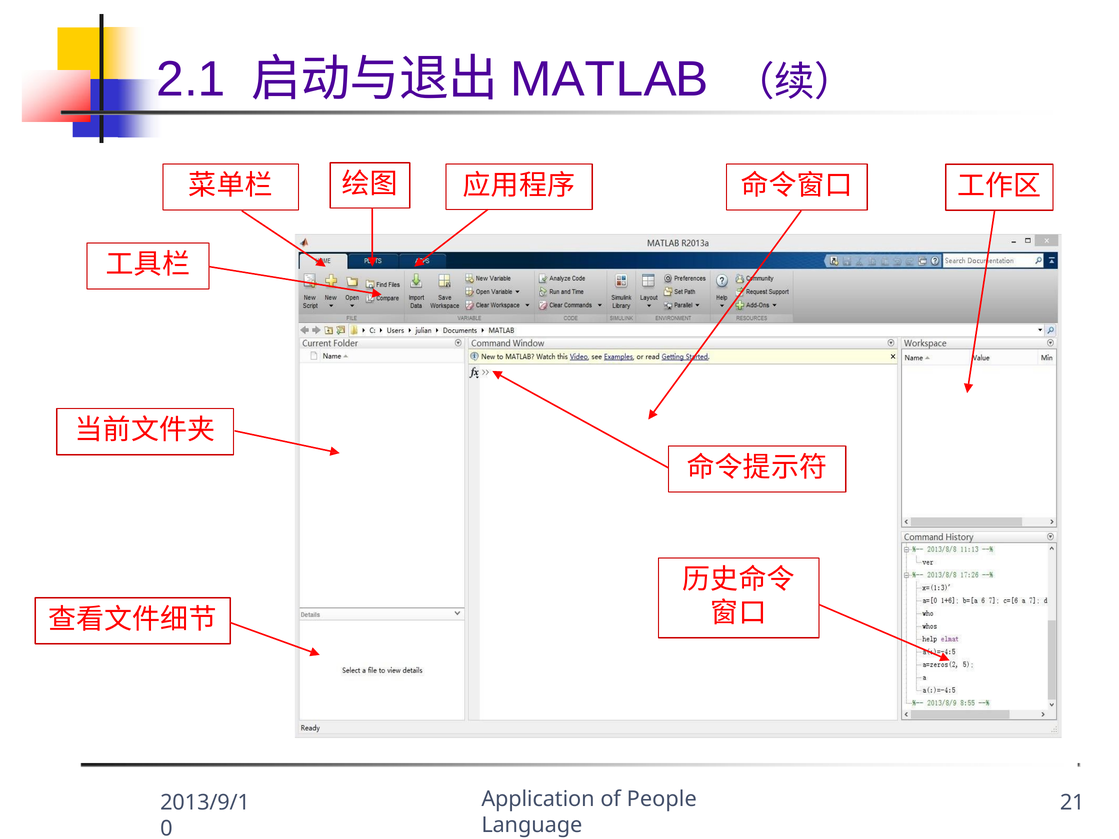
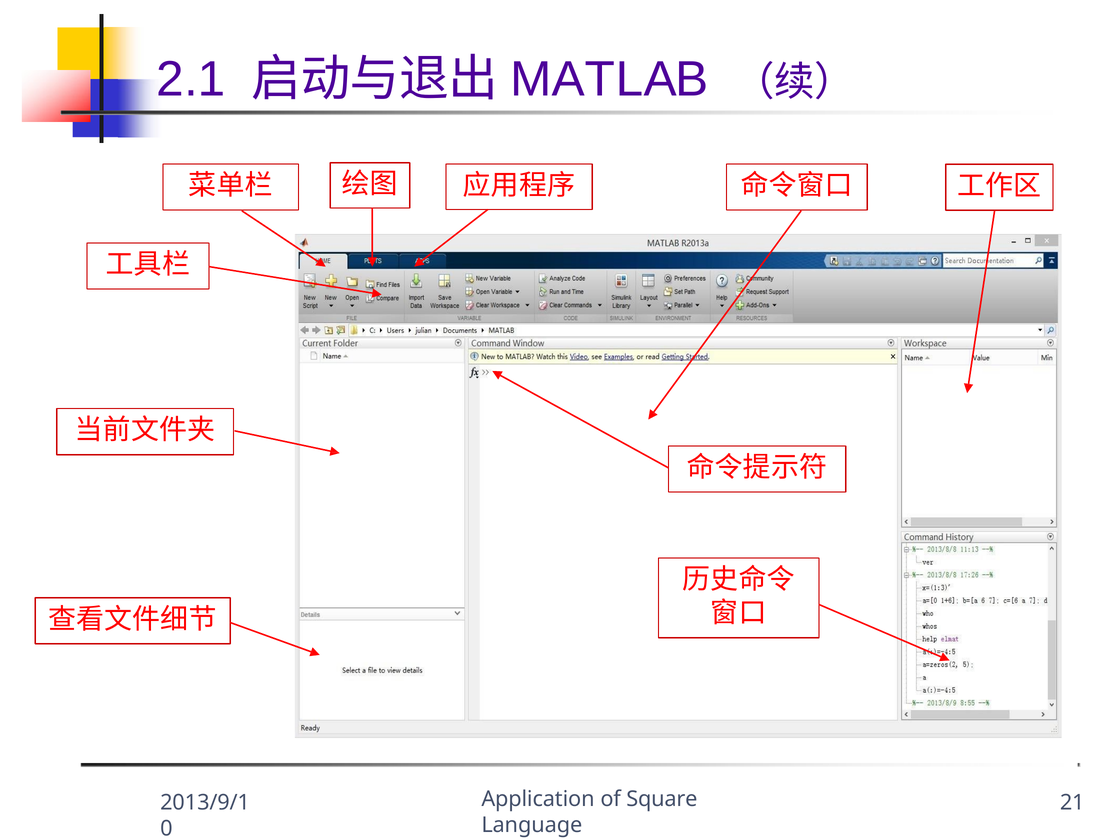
People: People -> Square
